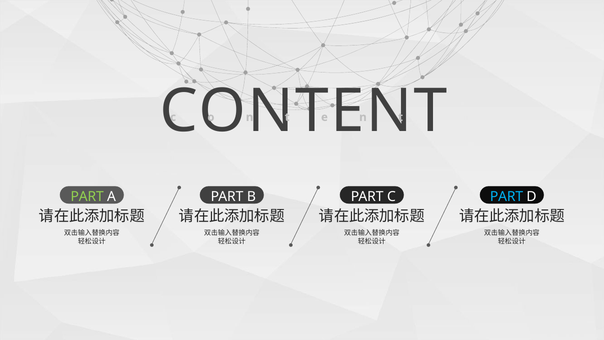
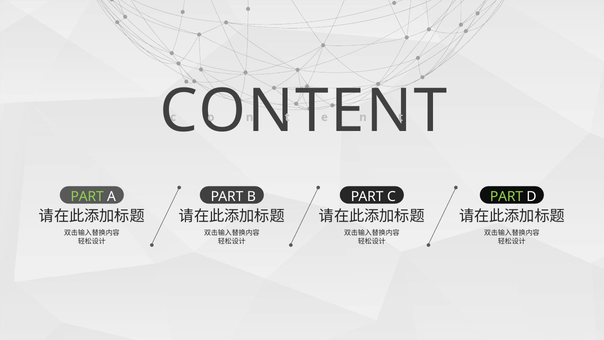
PART at (507, 197) colour: light blue -> light green
